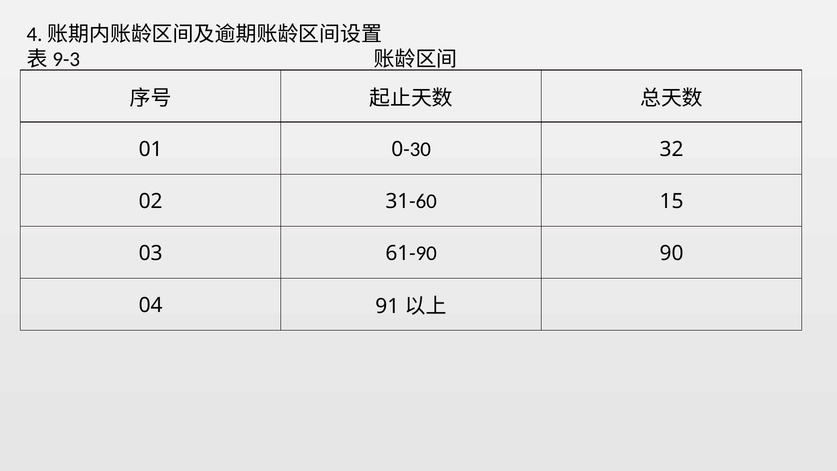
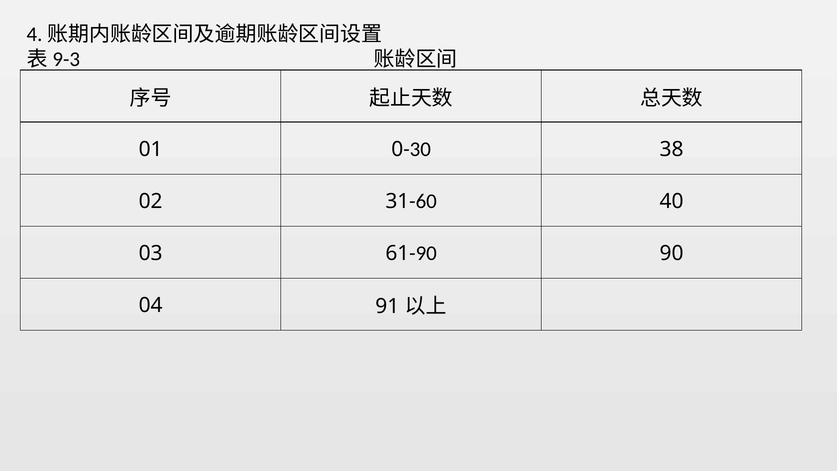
32: 32 -> 38
15: 15 -> 40
